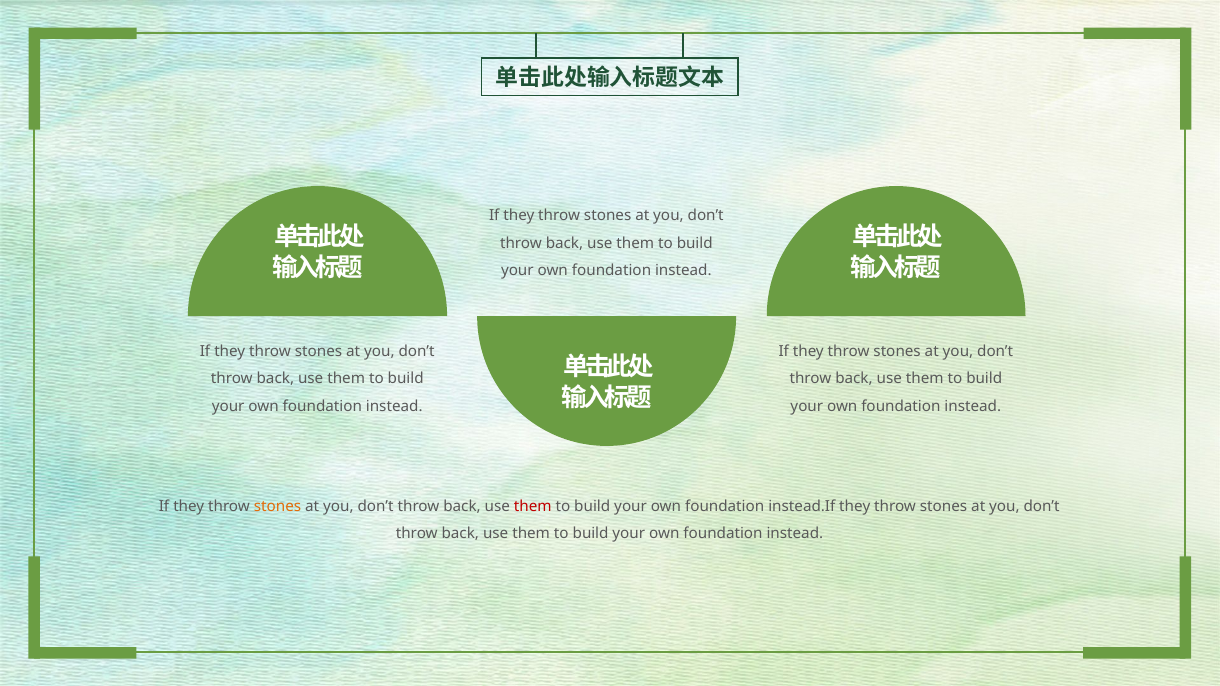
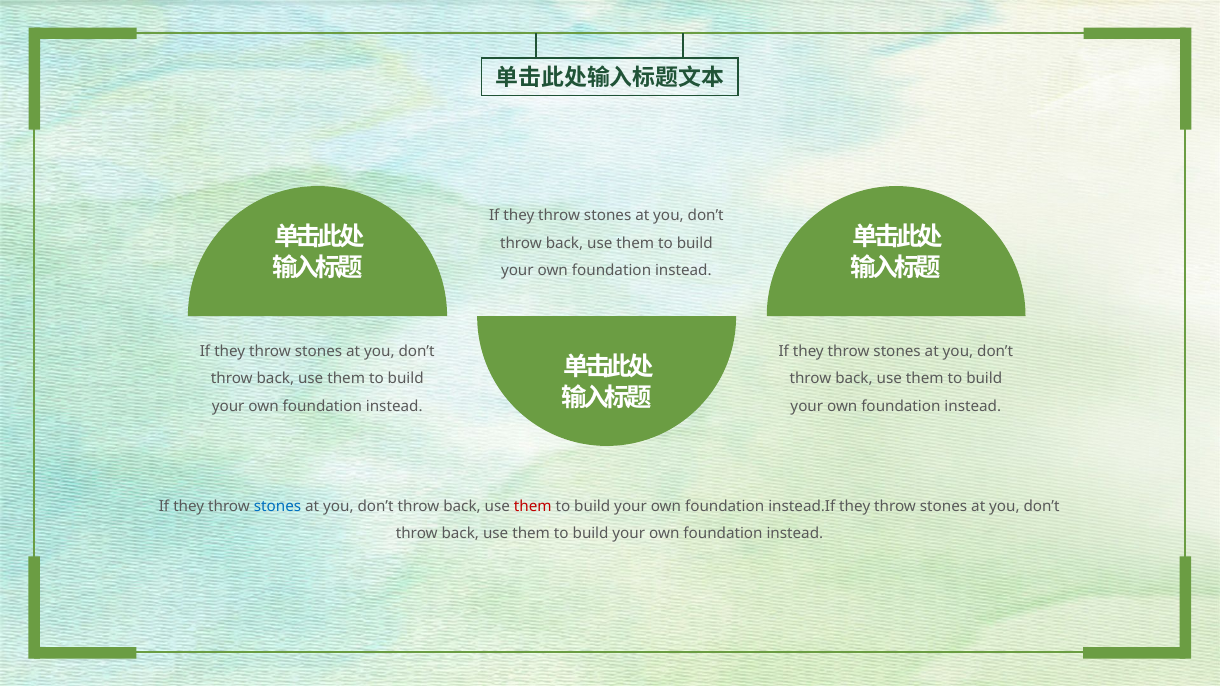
stones at (278, 507) colour: orange -> blue
